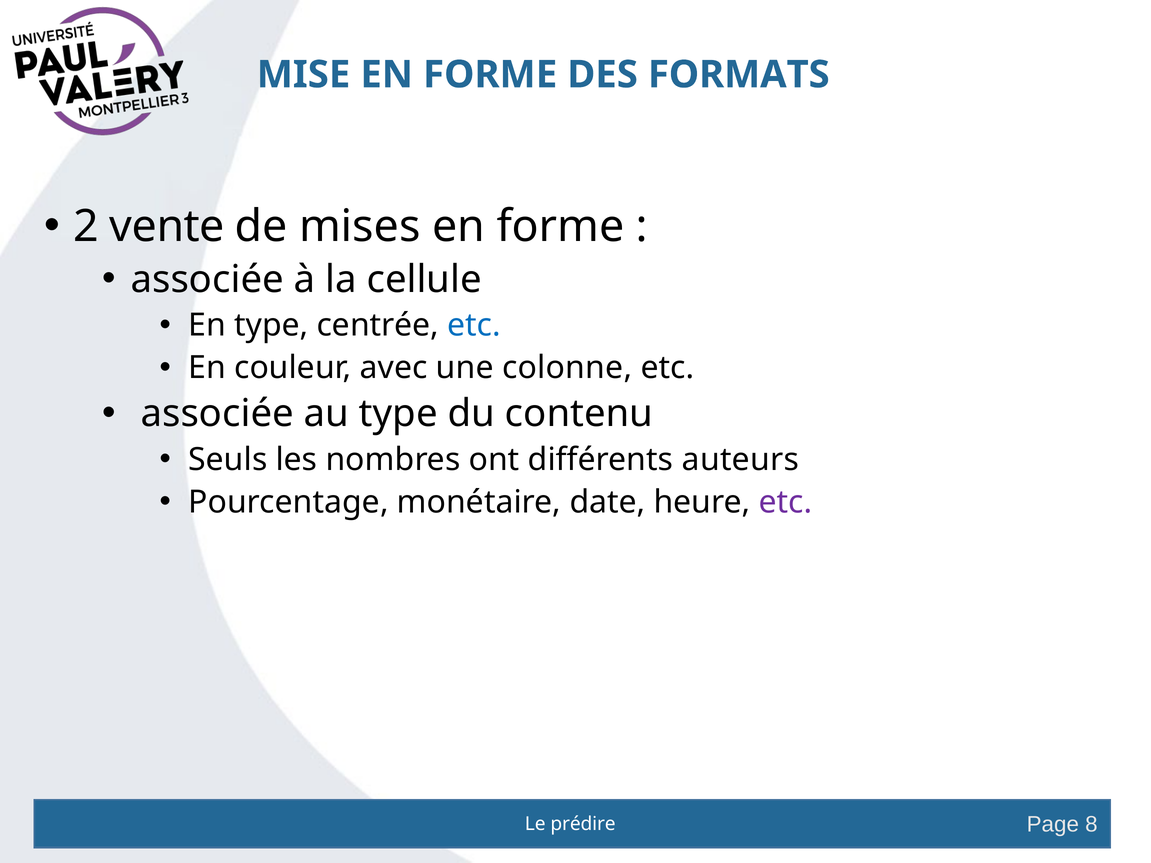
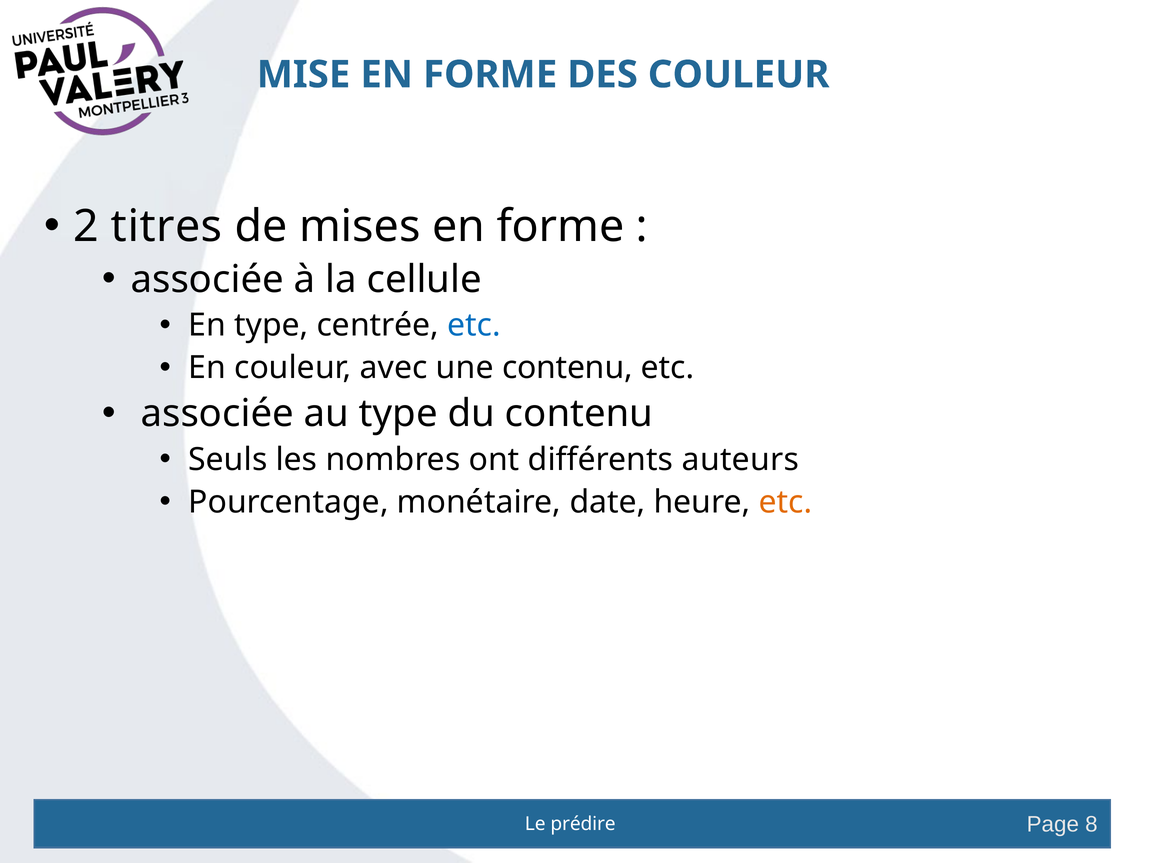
DES FORMATS: FORMATS -> COULEUR
vente: vente -> titres
une colonne: colonne -> contenu
etc at (786, 502) colour: purple -> orange
